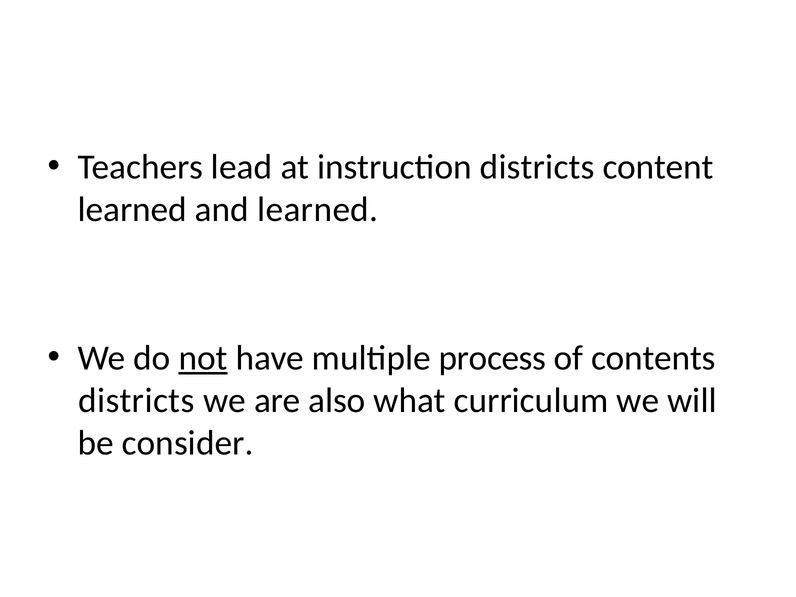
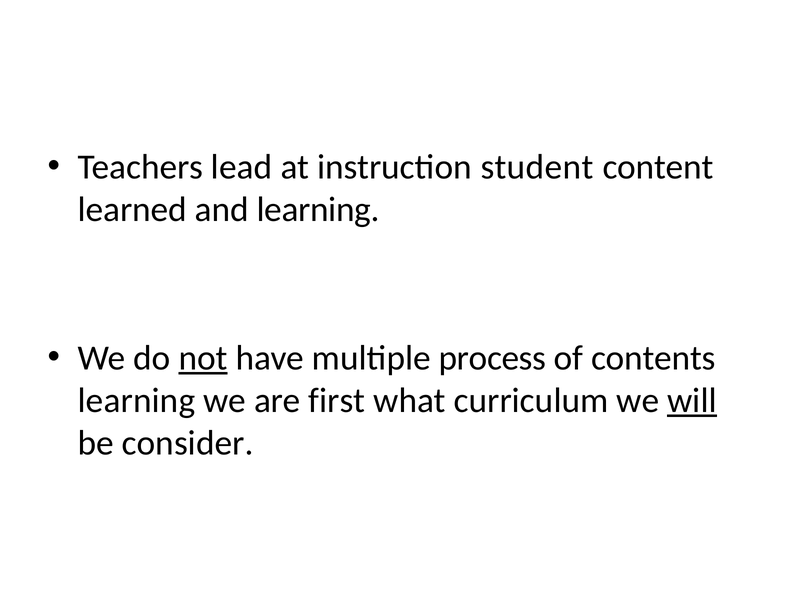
instruction districts: districts -> student
and learned: learned -> learning
districts at (136, 401): districts -> learning
also: also -> first
will underline: none -> present
